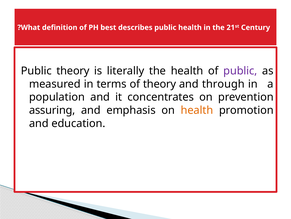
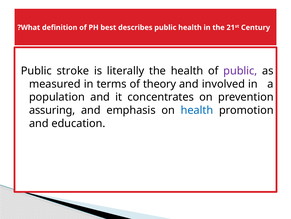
Public theory: theory -> stroke
through: through -> involved
health at (197, 110) colour: orange -> blue
